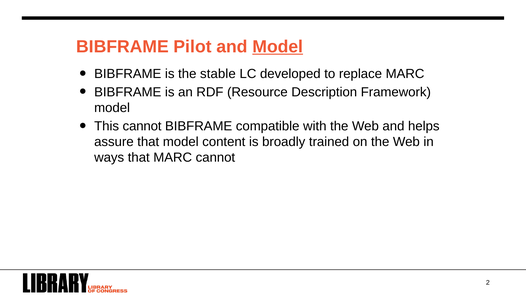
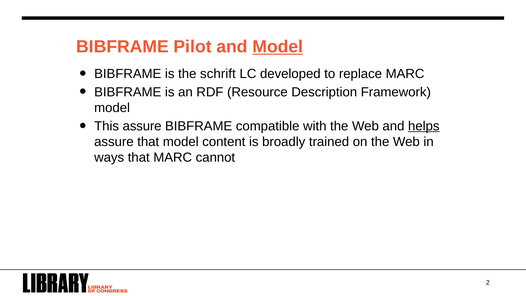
stable: stable -> schrift
This cannot: cannot -> assure
helps underline: none -> present
